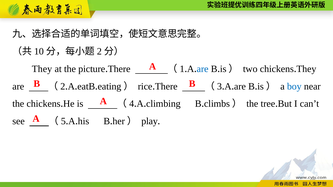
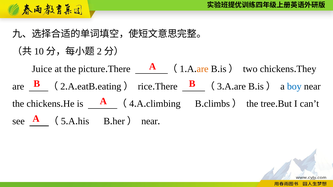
They at (42, 69): They -> Juice
are at (203, 69) colour: blue -> orange
play at (150, 121): play -> near
